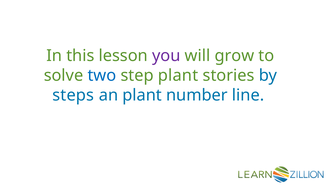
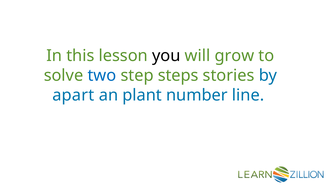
you colour: purple -> black
step plant: plant -> steps
steps: steps -> apart
